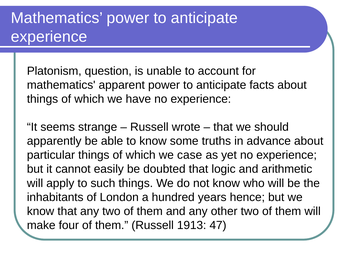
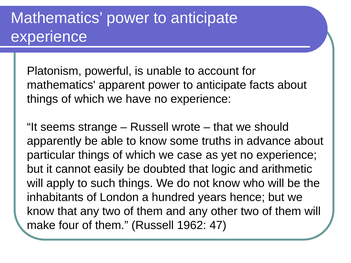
question: question -> powerful
1913: 1913 -> 1962
